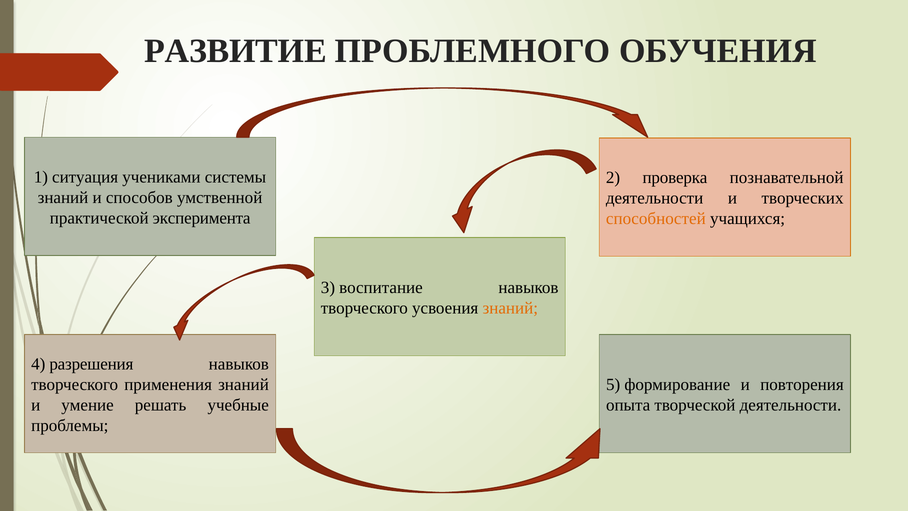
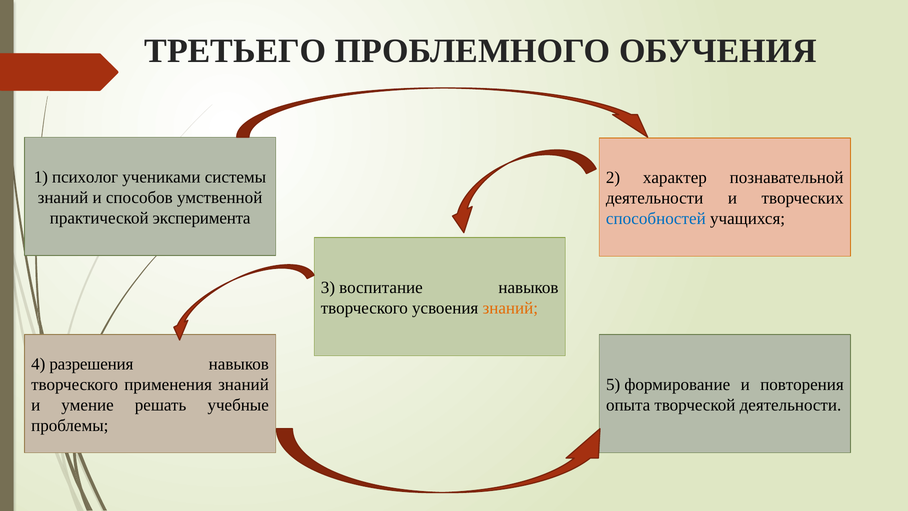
РАЗВИТИЕ: РАЗВИТИЕ -> ТРЕТЬЕГО
ситуация: ситуация -> психолог
проверка: проверка -> характер
способностей colour: orange -> blue
